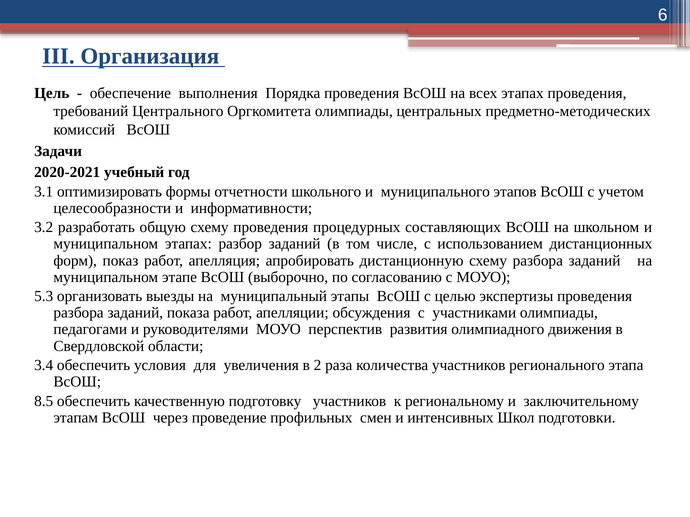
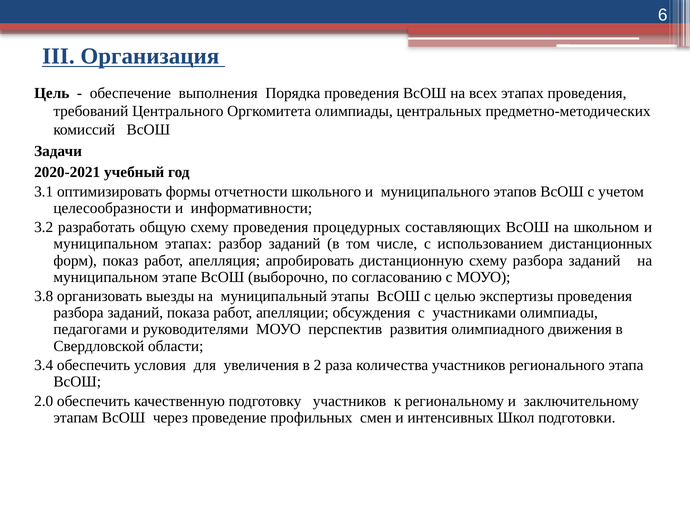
5.3: 5.3 -> 3.8
8.5: 8.5 -> 2.0
